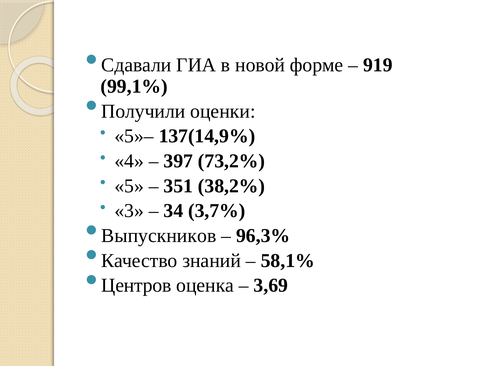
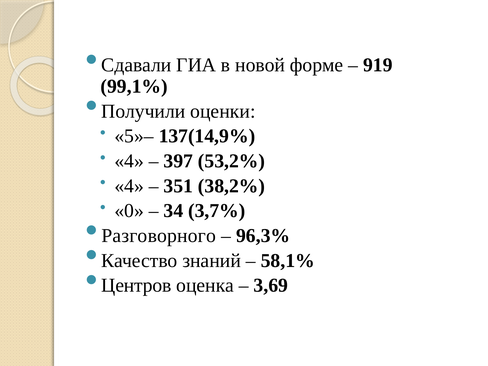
73,2%: 73,2% -> 53,2%
5 at (129, 186): 5 -> 4
3: 3 -> 0
Выпускников: Выпускников -> Разговорного
